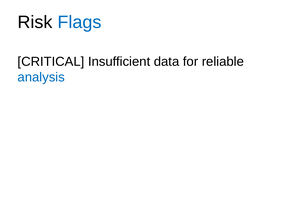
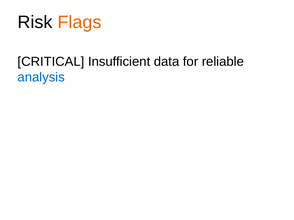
Flags colour: blue -> orange
